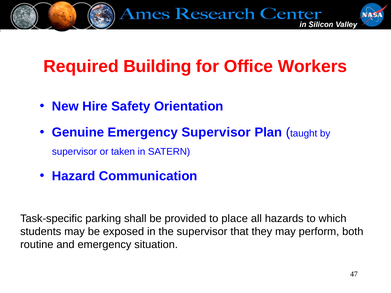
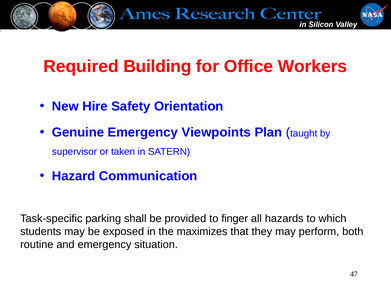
Emergency Supervisor: Supervisor -> Viewpoints
place: place -> finger
the supervisor: supervisor -> maximizes
